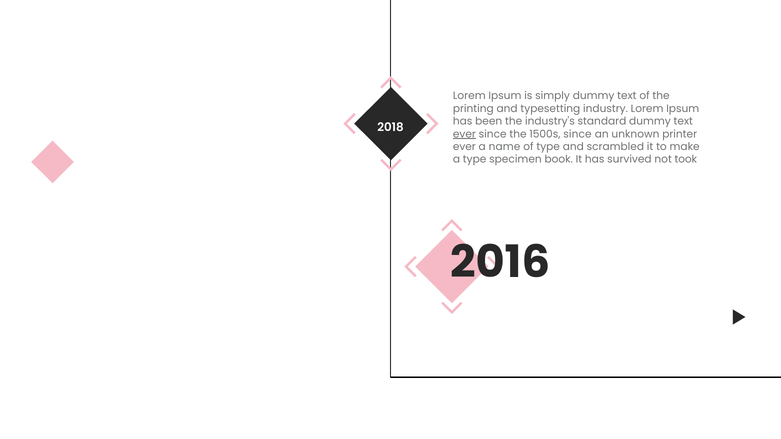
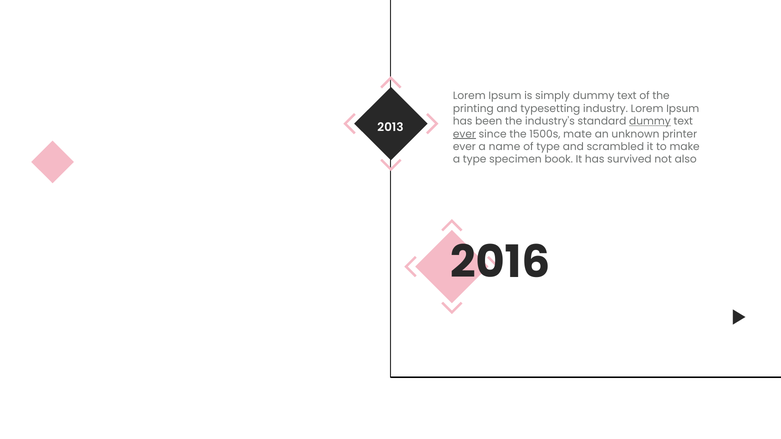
dummy at (650, 121) underline: none -> present
2018: 2018 -> 2013
1500s since: since -> mate
took: took -> also
